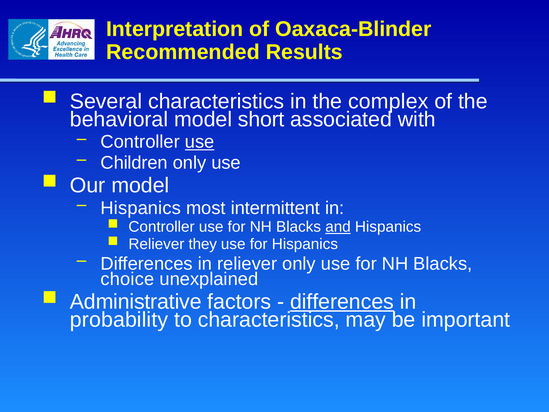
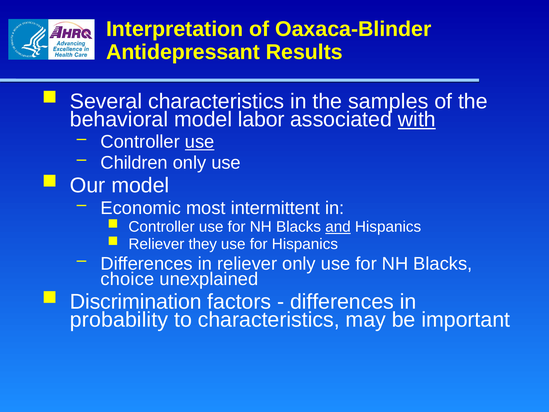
Recommended: Recommended -> Antidepressant
complex: complex -> samples
short: short -> labor
with underline: none -> present
Hispanics at (141, 208): Hispanics -> Economic
Administrative: Administrative -> Discrimination
differences at (342, 302) underline: present -> none
